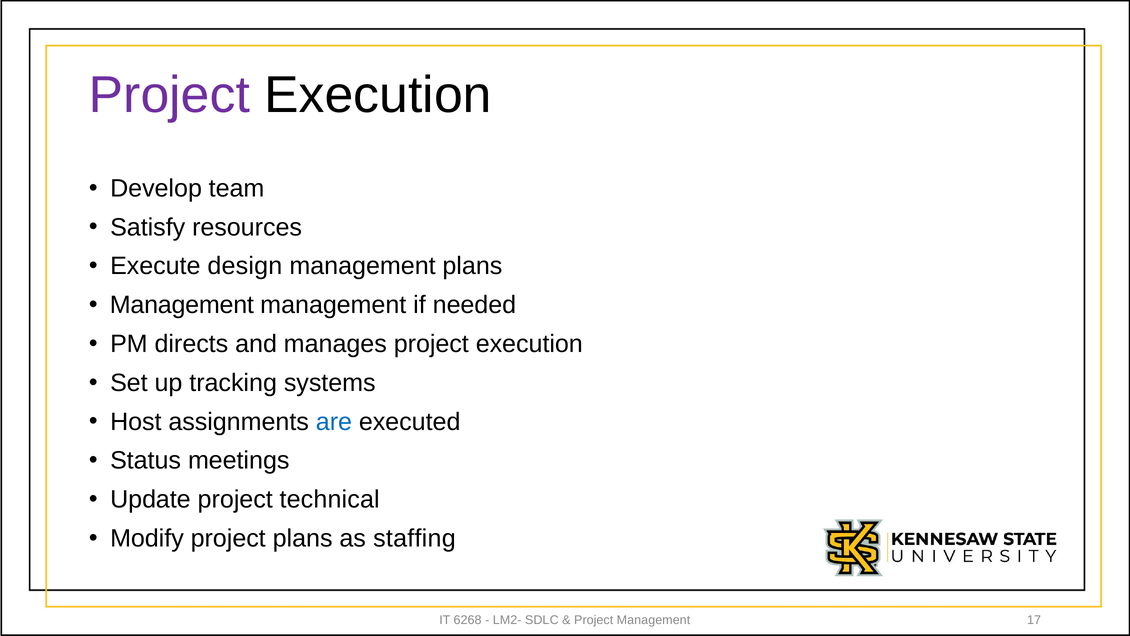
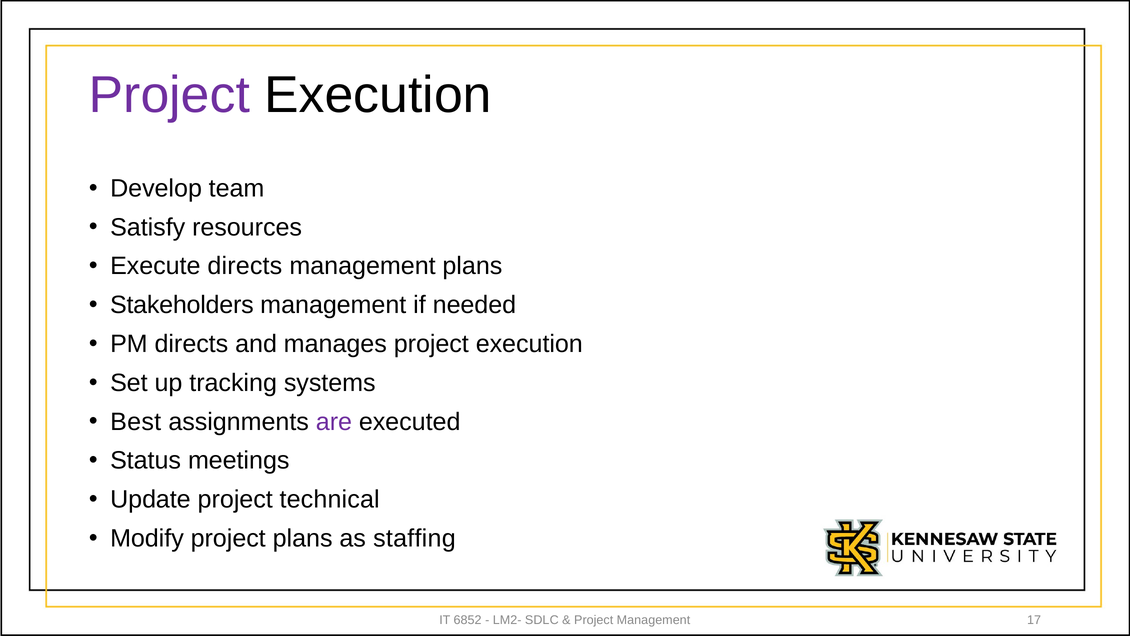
Execute design: design -> directs
Management at (182, 305): Management -> Stakeholders
Host: Host -> Best
are colour: blue -> purple
6268: 6268 -> 6852
